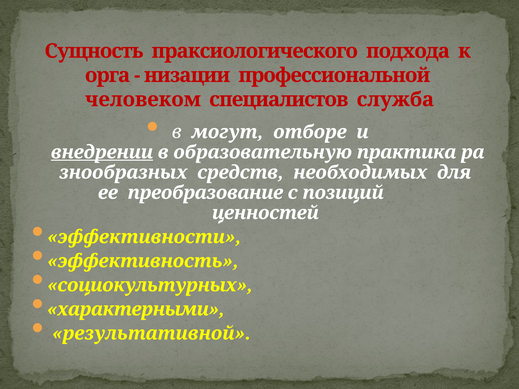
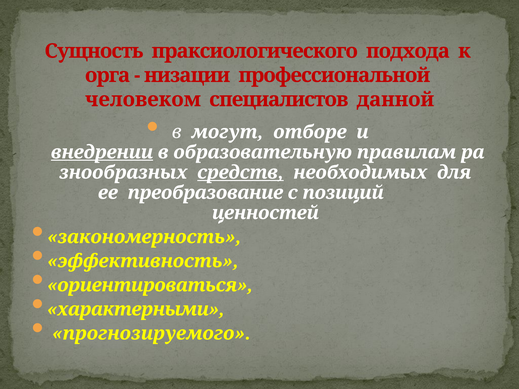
служба: служба -> данной
практика: практика -> правилам
средств underline: none -> present
эффективности: эффективности -> закономерность
социокультурных: социокультурных -> ориентироваться
результативной: результативной -> прогнозируемого
